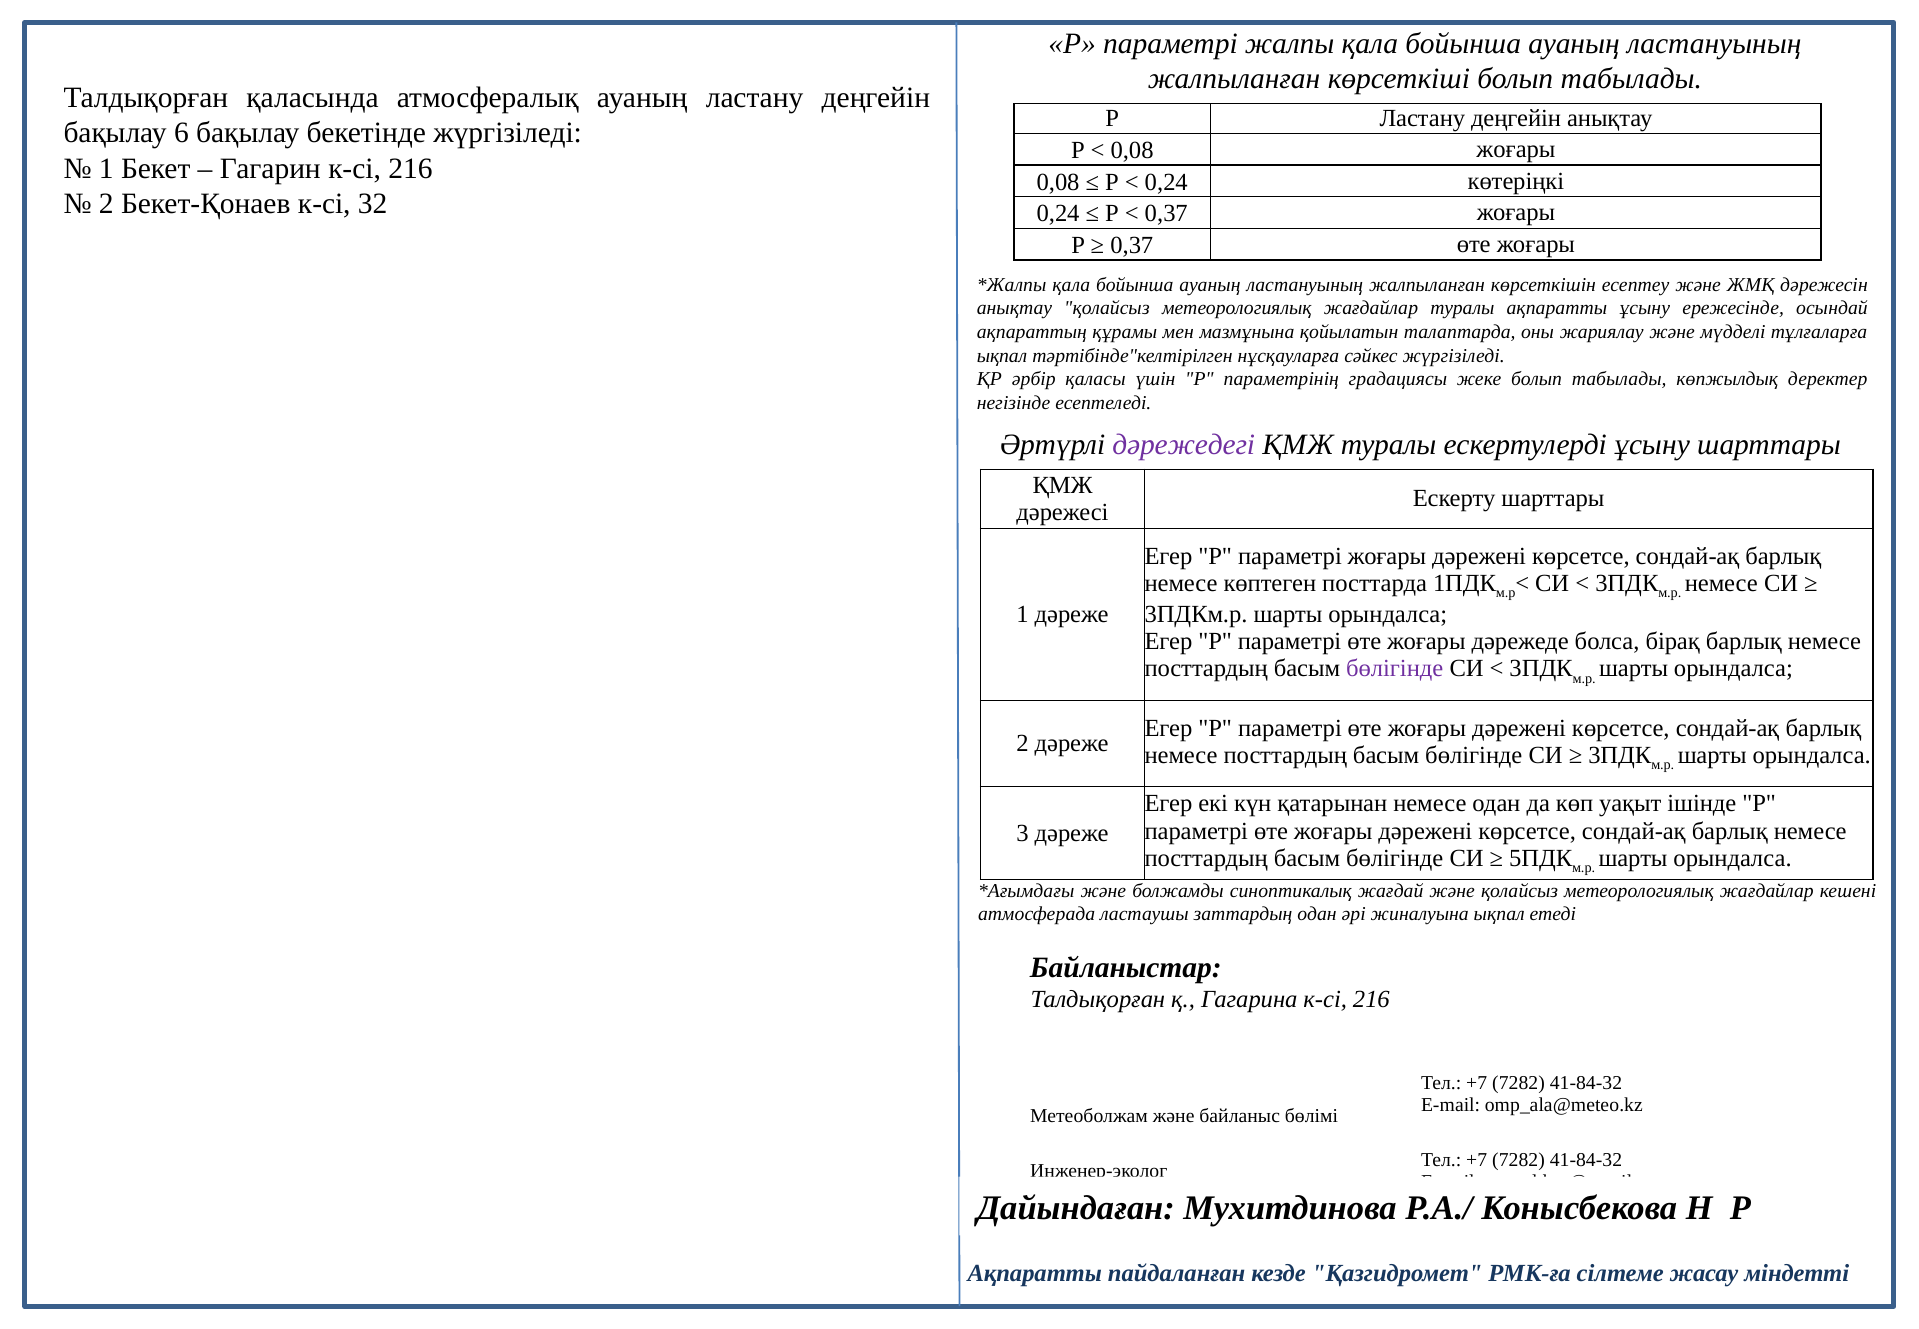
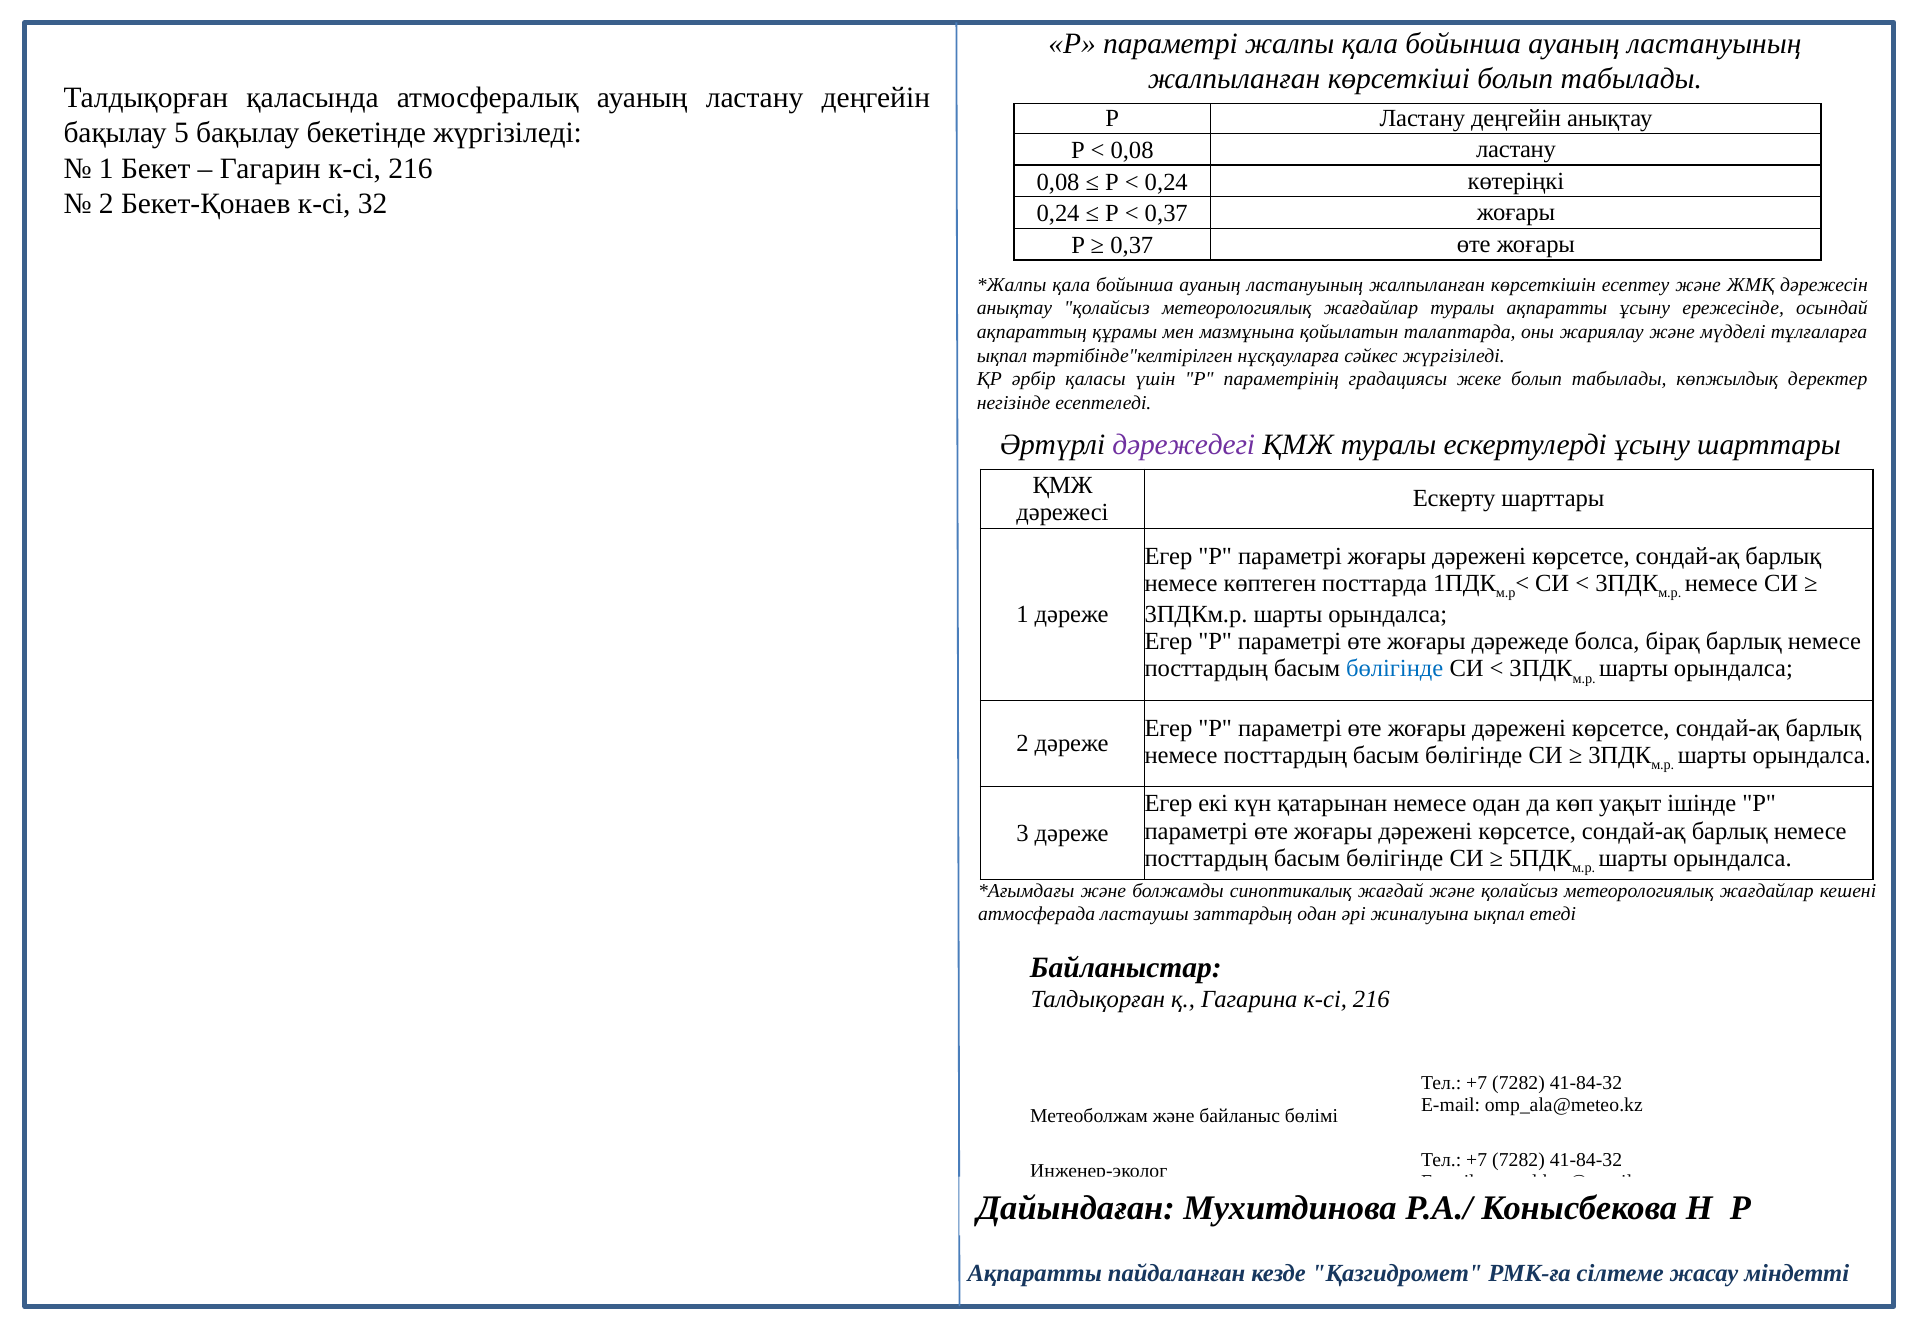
6: 6 -> 5
0,08 жоғары: жоғары -> ластану
бөлігінде at (1395, 668) colour: purple -> blue
